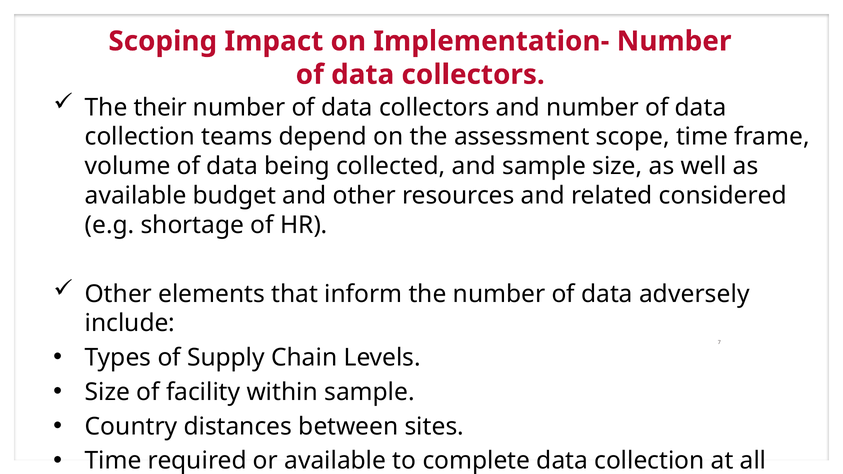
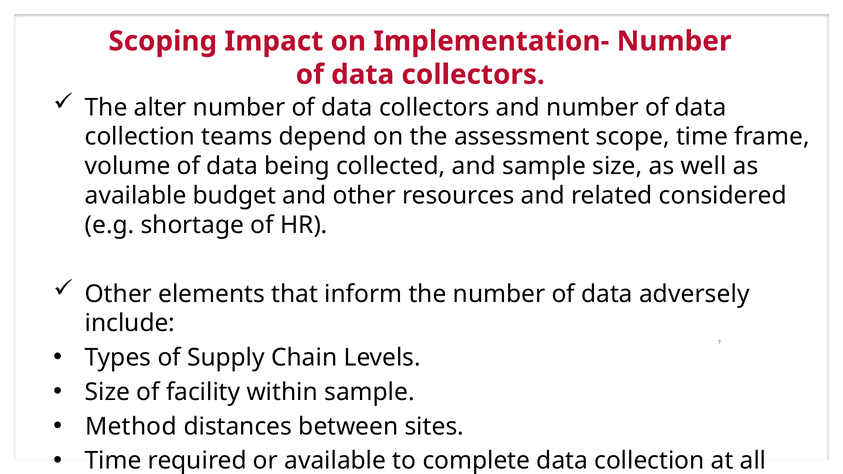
their: their -> alter
Country: Country -> Method
